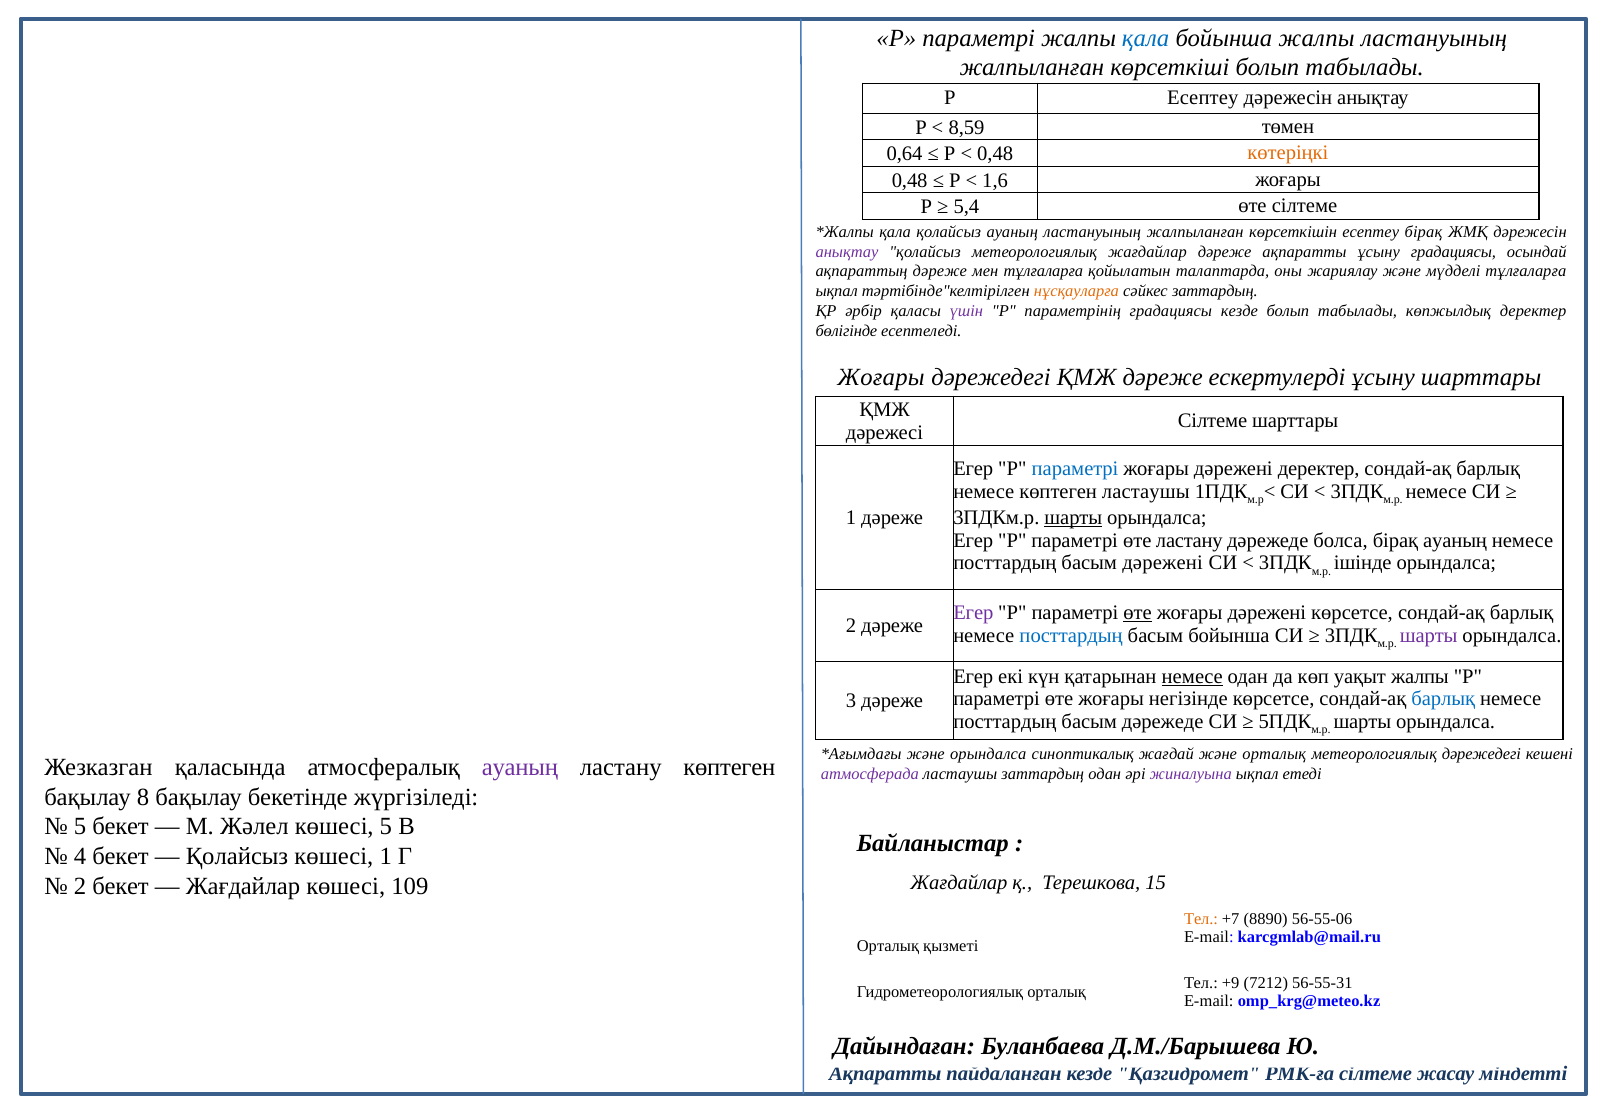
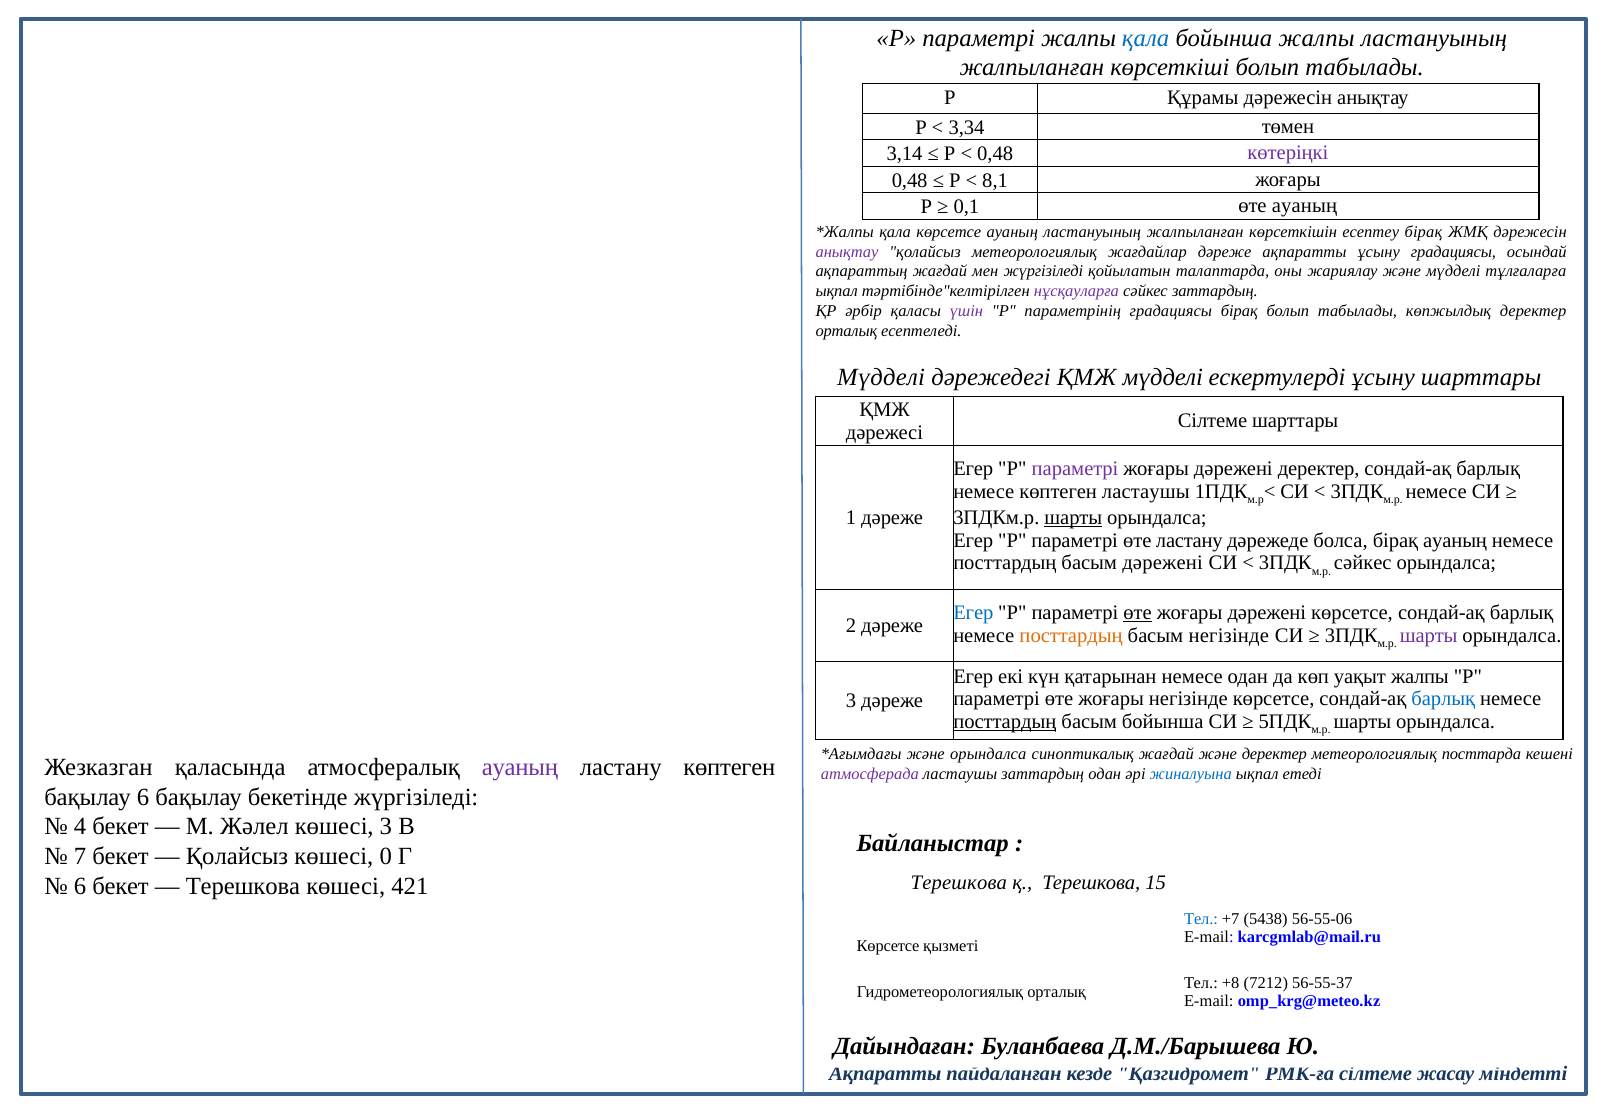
Р Есептеу: Есептеу -> Құрамы
8,59: 8,59 -> 3,34
0,64: 0,64 -> 3,14
көтеріңкі colour: orange -> purple
1,6: 1,6 -> 8,1
5,4: 5,4 -> 0,1
өте сілтеме: сілтеме -> ауаның
қала қолайсыз: қолайсыз -> көрсетсе
ақпараттың дәреже: дәреже -> жағдай
мен тұлғаларға: тұлғаларға -> жүргізіледі
нұсқауларға colour: orange -> purple
градациясы кезде: кезде -> бірақ
бөлігінде at (846, 331): бөлігінде -> орталық
Жоғары at (881, 378): Жоғары -> Мүдделі
ҚМЖ дәреже: дәреже -> мүдделі
параметрі at (1075, 469) colour: blue -> purple
ішінде at (1363, 563): ішінде -> сәйкес
Егер at (973, 613) colour: purple -> blue
посттардың at (1071, 635) colour: blue -> orange
басым бойынша: бойынша -> негізінде
немесе at (1192, 676) underline: present -> none
посттардың at (1005, 722) underline: none -> present
басым дәрежеде: дәрежеде -> бойынша
және орталық: орталық -> деректер
метеорологиялық дәрежедегі: дәрежедегі -> посттарда
жиналуына colour: purple -> blue
бақылау 8: 8 -> 6
5 at (80, 826): 5 -> 4
көшесі 5: 5 -> 3
4: 4 -> 7
көшесі 1: 1 -> 0
Жағдайлар at (959, 882): Жағдайлар -> Терешкова
2 at (80, 886): 2 -> 6
Жағдайлар at (243, 886): Жағдайлар -> Терешкова
109: 109 -> 421
Тел at (1201, 919) colour: orange -> blue
8890: 8890 -> 5438
Орталық at (888, 946): Орталық -> Көрсетсе
+9: +9 -> +8
56-55-31: 56-55-31 -> 56-55-37
